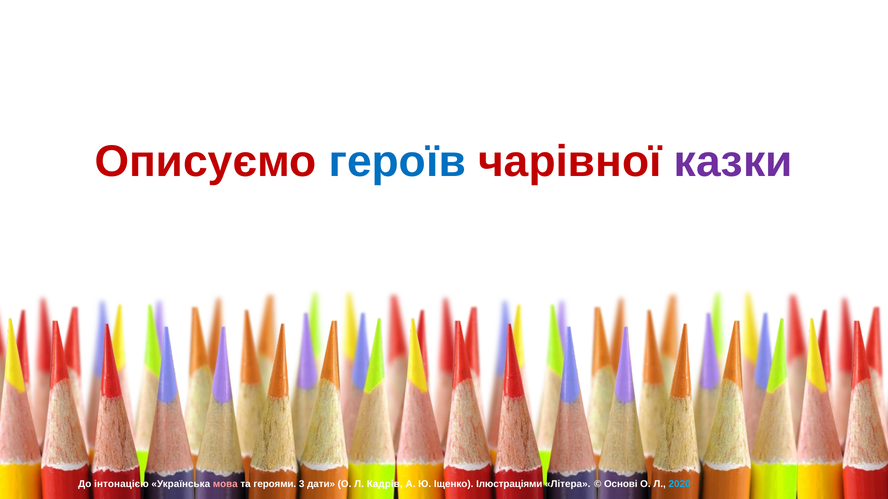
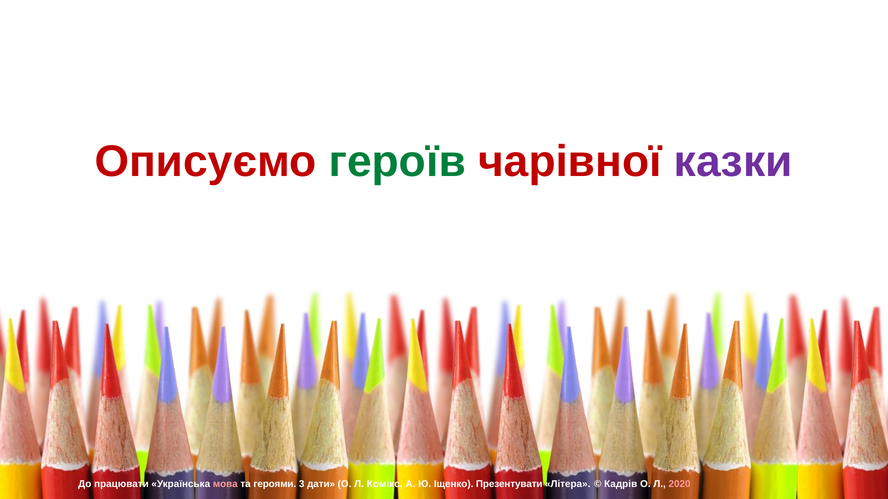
героїв colour: blue -> green
інтонацією: інтонацією -> працювати
Кадрів: Кадрів -> Комікс
Ілюстраціями: Ілюстраціями -> Презентувати
Основі: Основі -> Кадрів
2020 colour: light blue -> pink
